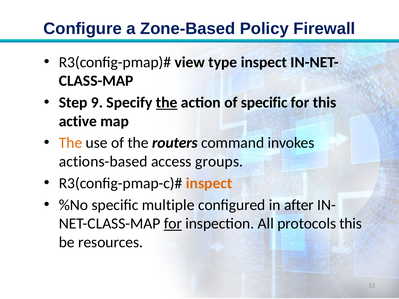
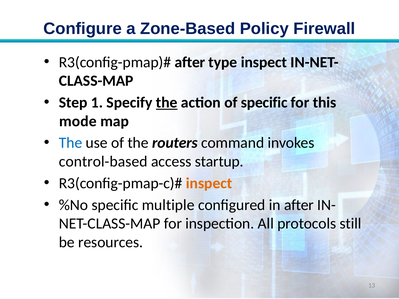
view at (190, 62): view -> after
9: 9 -> 1
active: active -> mode
The at (71, 143) colour: orange -> blue
actions-based: actions-based -> control-based
groups: groups -> startup
for at (173, 224) underline: present -> none
protocols this: this -> still
